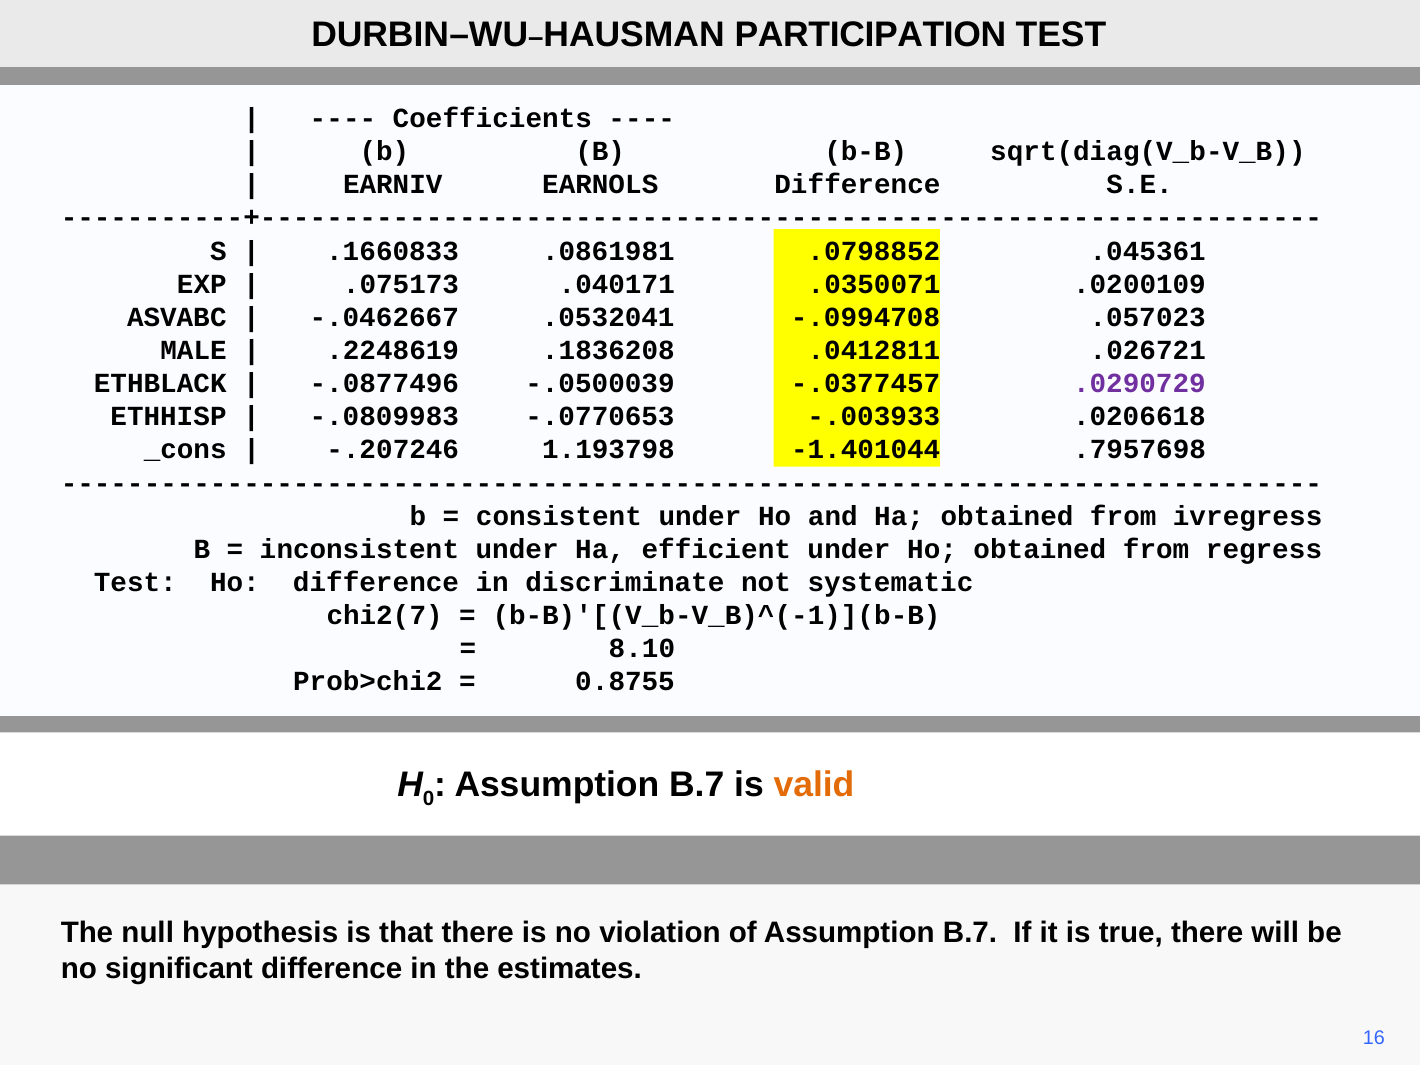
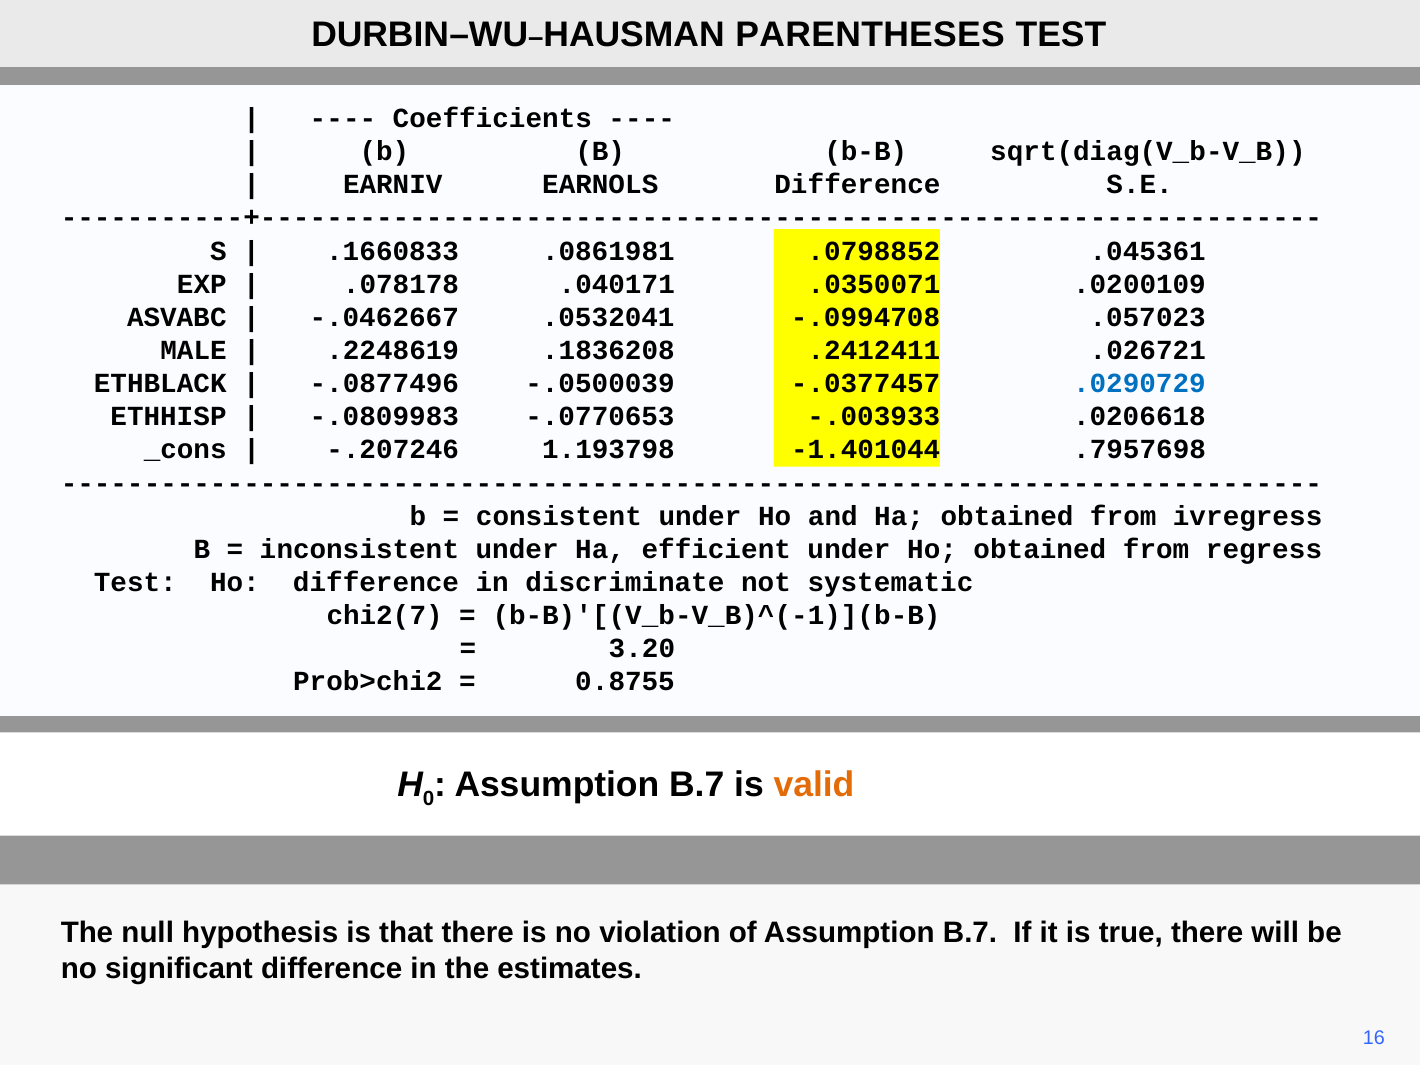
PARTICIPATION: PARTICIPATION -> PARENTHESES
.075173: .075173 -> .078178
.0412811: .0412811 -> .2412411
.0290729 colour: purple -> blue
8.10: 8.10 -> 3.20
